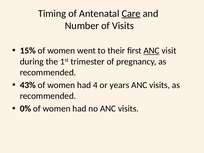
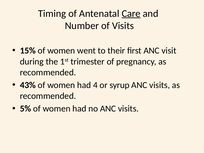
ANC at (152, 51) underline: present -> none
years: years -> syrup
0%: 0% -> 5%
